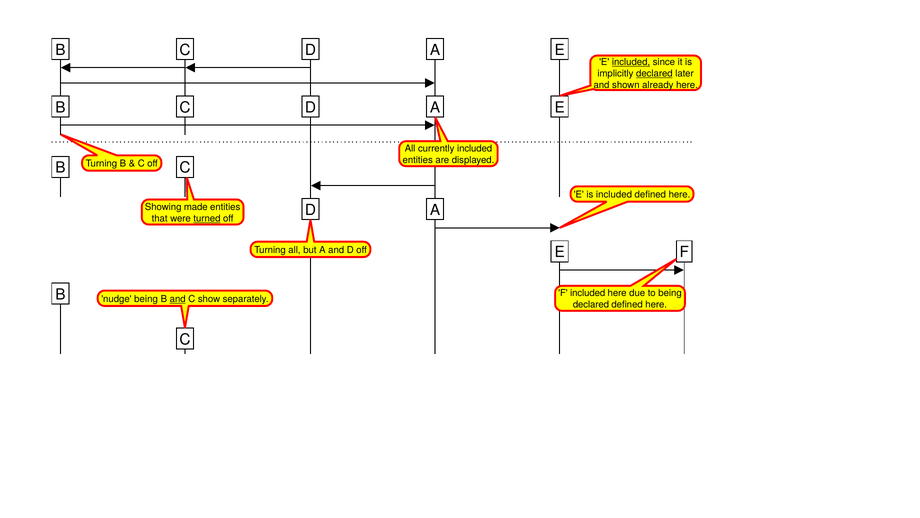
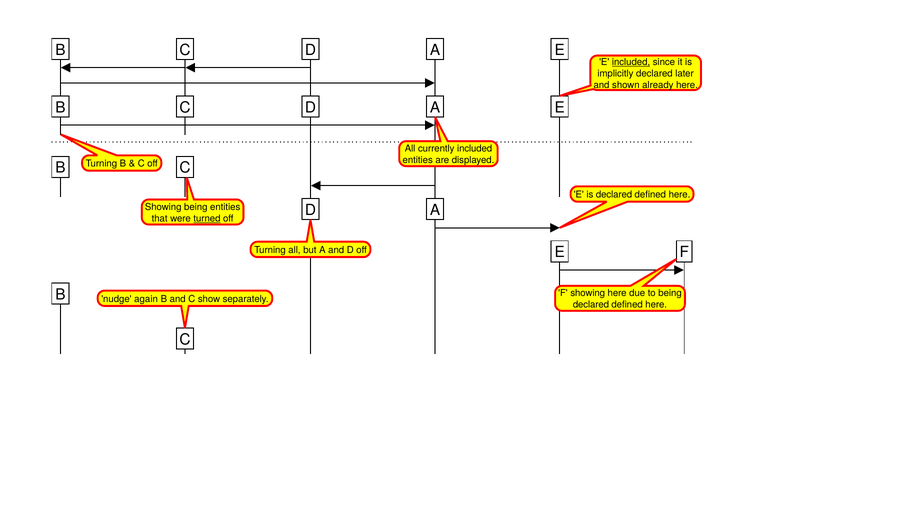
declared at (654, 73) underline: present -> none
is included: included -> declared
Showing made: made -> being
F included: included -> showing
nudge being: being -> again
and at (178, 299) underline: present -> none
